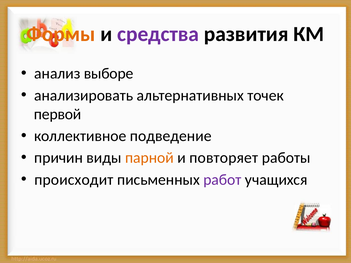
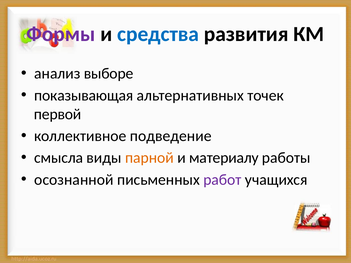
Формы colour: orange -> purple
средства colour: purple -> blue
анализировать: анализировать -> показывающая
причин: причин -> смысла
повторяет: повторяет -> материалу
происходит: происходит -> осознанной
